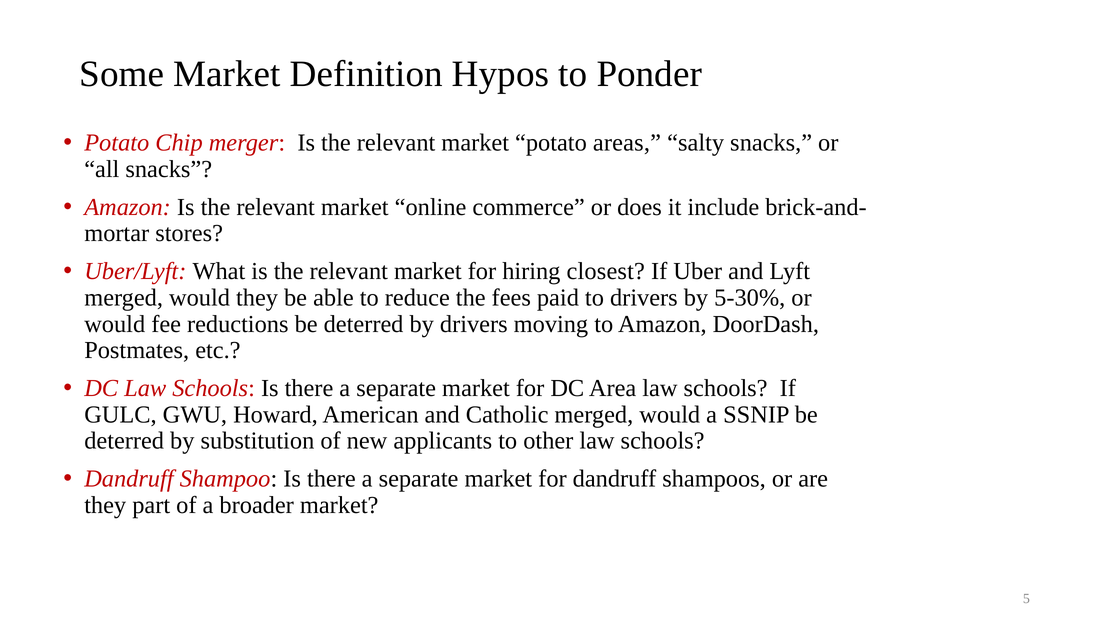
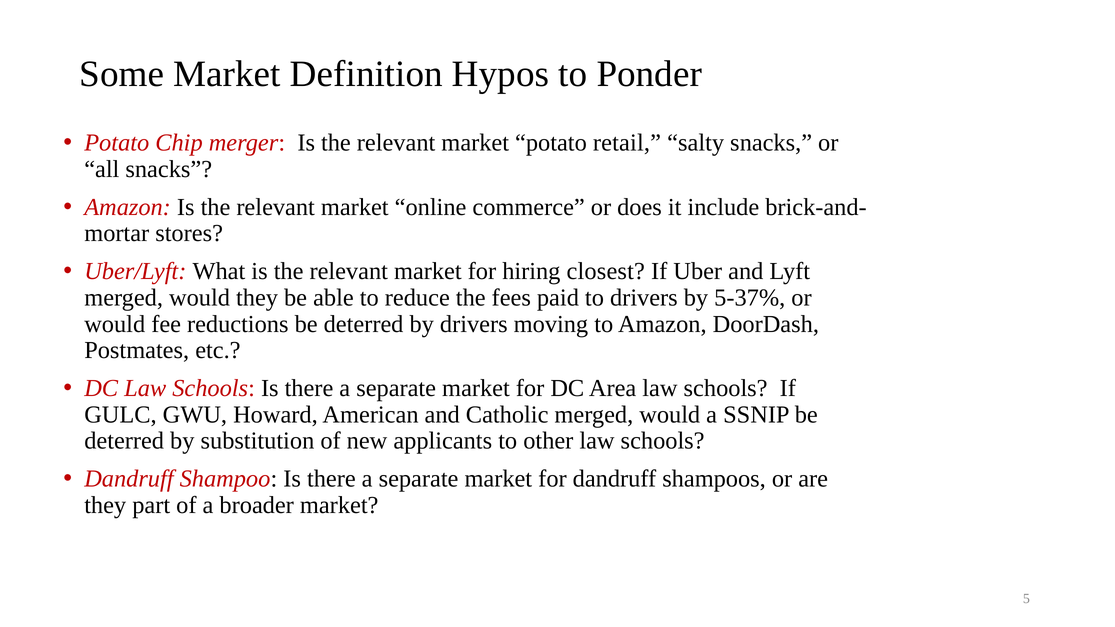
areas: areas -> retail
5-30%: 5-30% -> 5-37%
